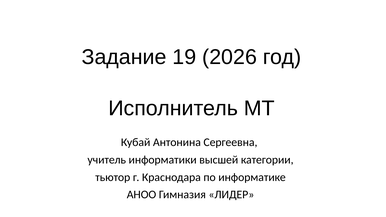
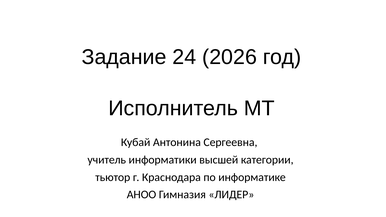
19: 19 -> 24
